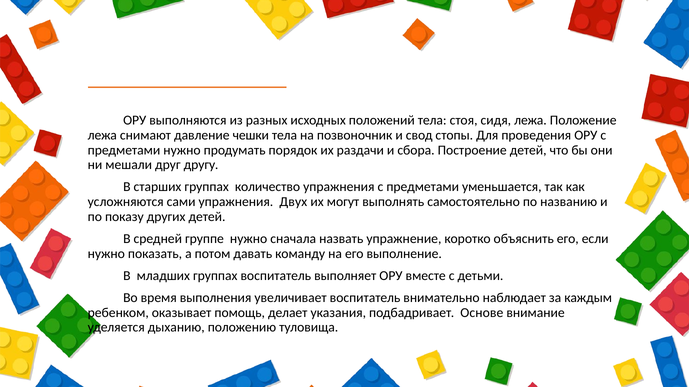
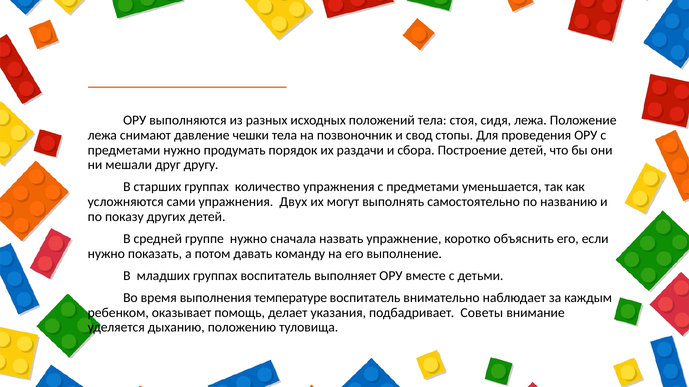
увеличивает: увеличивает -> температуре
Основе: Основе -> Советы
